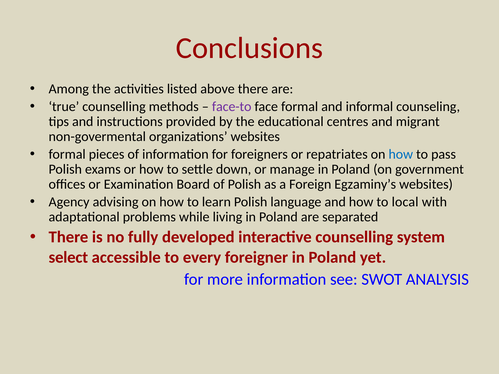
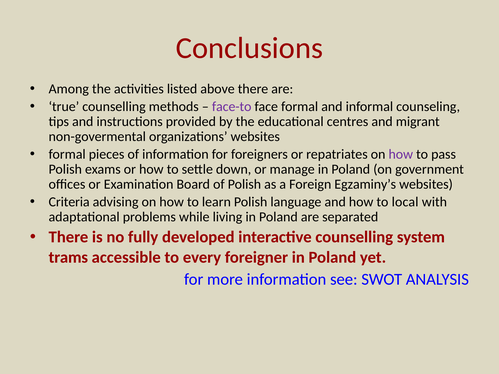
how at (401, 154) colour: blue -> purple
Agency: Agency -> Criteria
select: select -> trams
